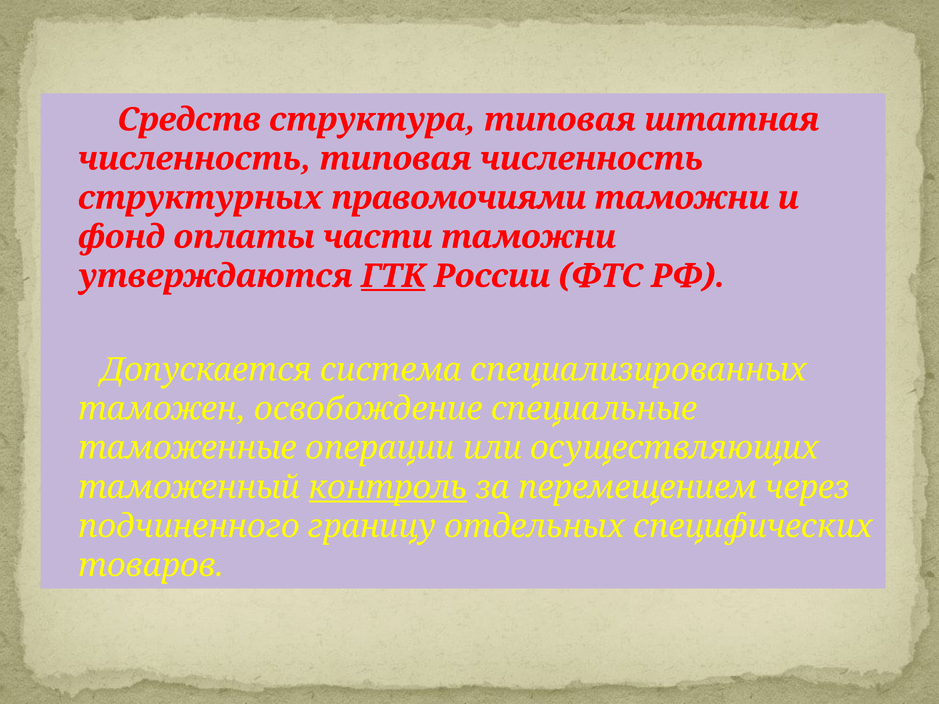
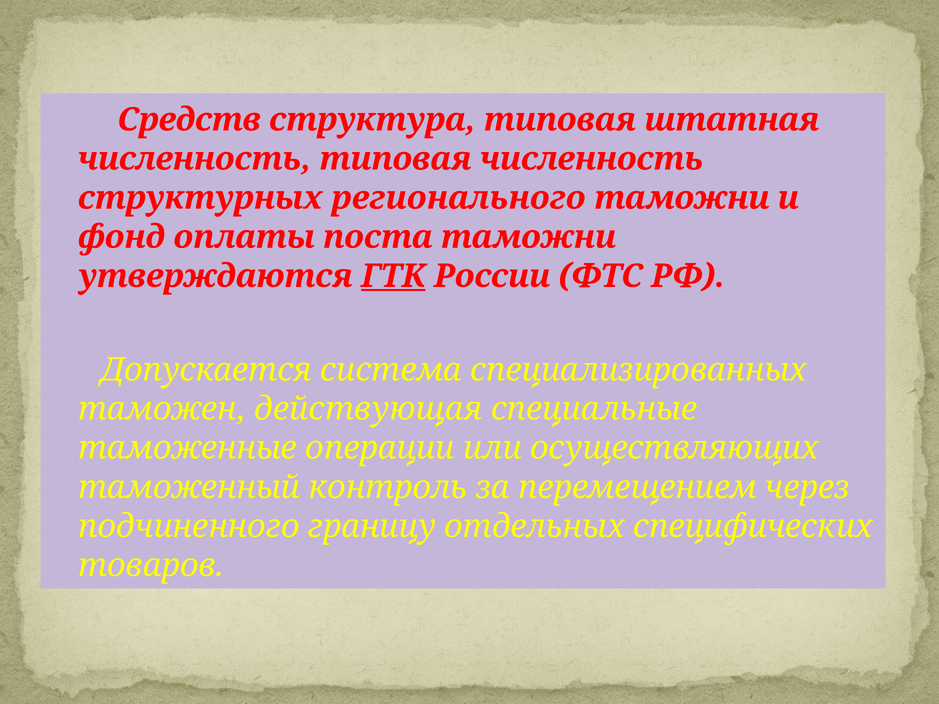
правомочиями: правомочиями -> регионального
части: части -> поста
освобождение: освобождение -> действующая
контроль underline: present -> none
